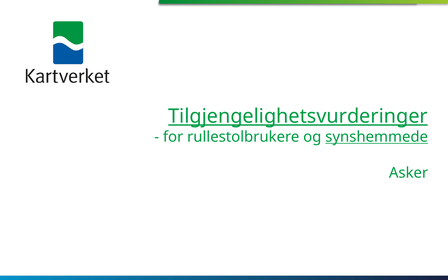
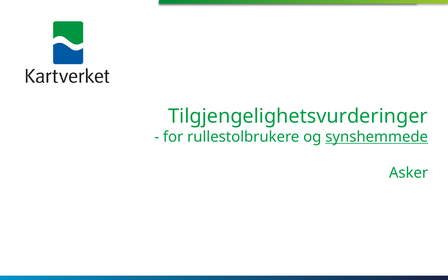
Tilgjengelighetsvurderinger underline: present -> none
